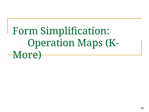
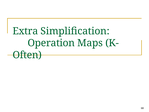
Form: Form -> Extra
More: More -> Often
